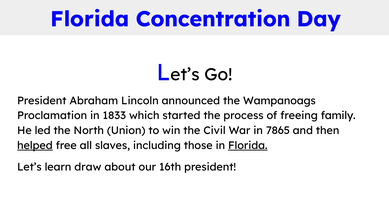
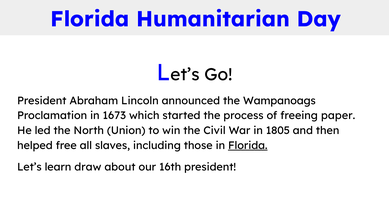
Concentration: Concentration -> Humanitarian
1833: 1833 -> 1673
family: family -> paper
7865: 7865 -> 1805
helped underline: present -> none
